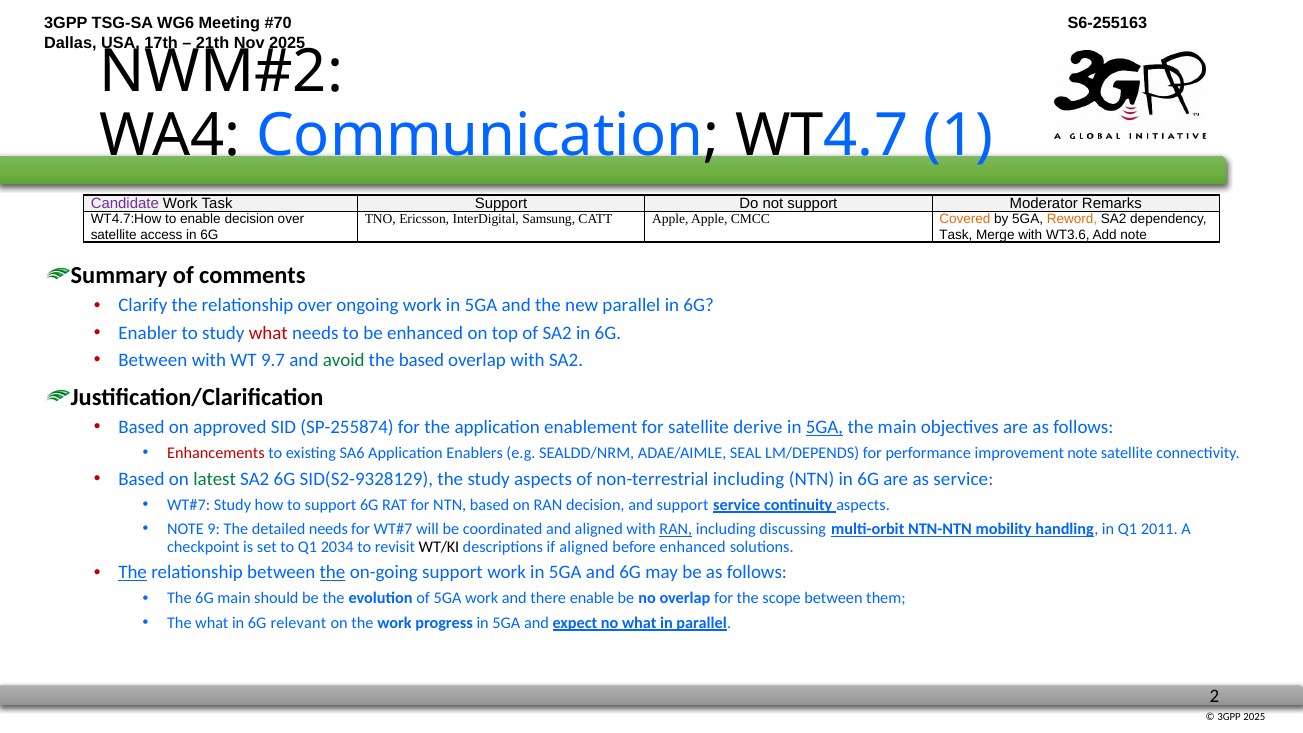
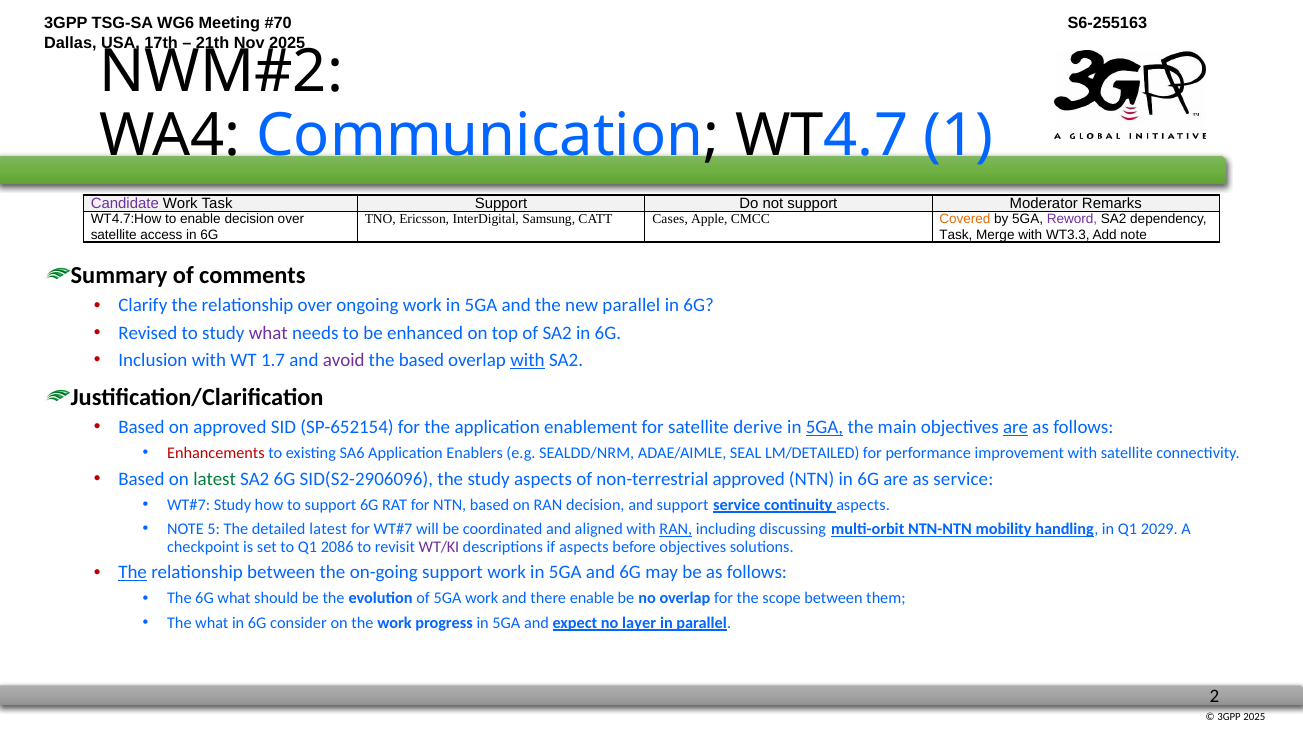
CATT Apple: Apple -> Cases
Reword colour: orange -> purple
WT3.6: WT3.6 -> WT3.3
Enabler: Enabler -> Revised
what at (268, 333) colour: red -> purple
Between at (153, 360): Between -> Inclusion
9.7: 9.7 -> 1.7
avoid colour: green -> purple
with at (527, 360) underline: none -> present
SP-255874: SP-255874 -> SP-652154
are at (1016, 427) underline: none -> present
LM/DEPENDS: LM/DEPENDS -> LM/DETAILED
improvement note: note -> with
SID(S2-9328129: SID(S2-9328129 -> SID(S2-2906096
non-terrestrial including: including -> approved
9: 9 -> 5
detailed needs: needs -> latest
2011: 2011 -> 2029
2034: 2034 -> 2086
WT/KI colour: black -> purple
if aligned: aligned -> aspects
before enhanced: enhanced -> objectives
the at (332, 573) underline: present -> none
6G main: main -> what
relevant: relevant -> consider
no what: what -> layer
